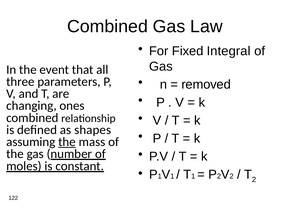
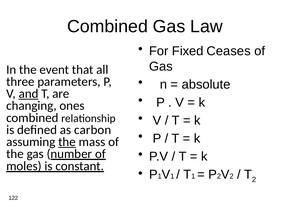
Integral: Integral -> Ceases
removed: removed -> absolute
and underline: none -> present
shapes: shapes -> carbon
